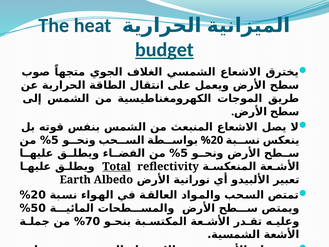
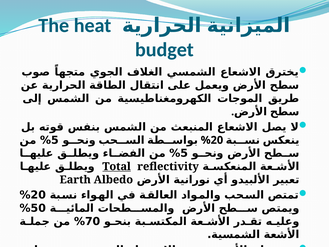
budget underline: present -> none
